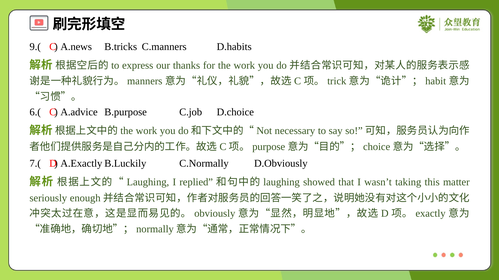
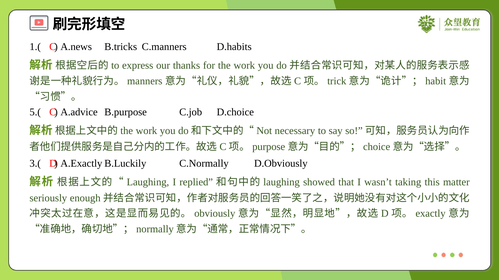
9.(: 9.( -> 1.(
6.(: 6.( -> 5.(
7.(: 7.( -> 3.(
